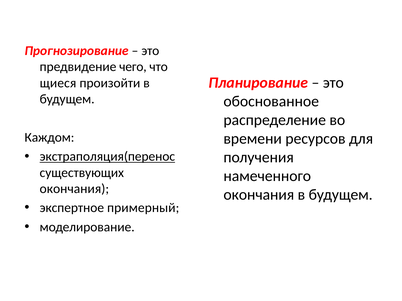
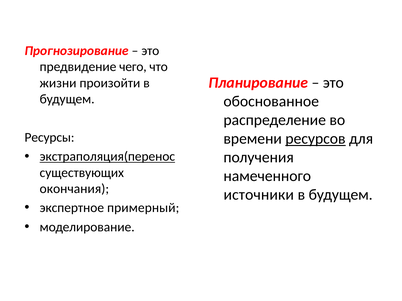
щиеся: щиеся -> жизни
Каждом: Каждом -> Ресурсы
ресурсов underline: none -> present
окончания at (259, 195): окончания -> источники
